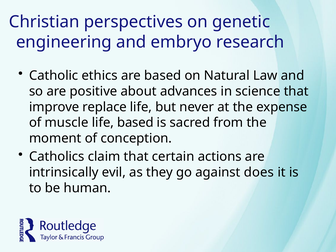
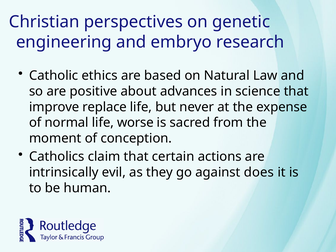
muscle: muscle -> normal
life based: based -> worse
